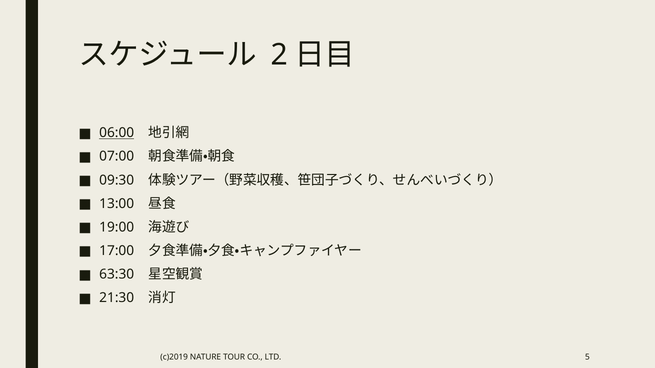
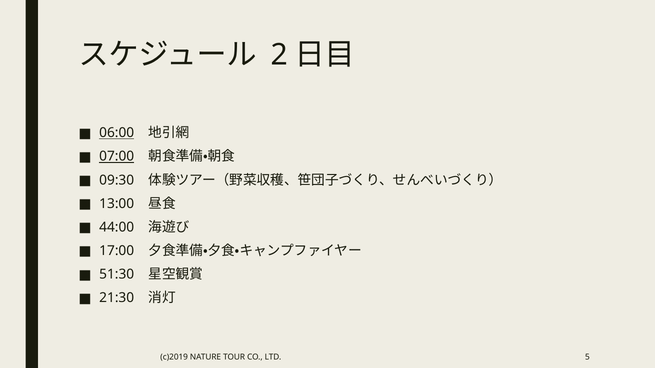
07:00 underline: none -> present
19:00: 19:00 -> 44:00
63:30: 63:30 -> 51:30
